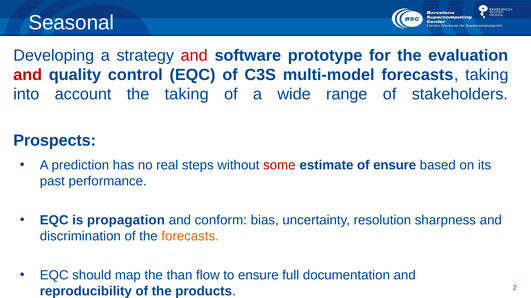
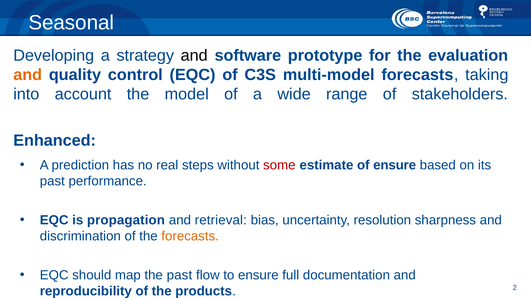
and at (194, 55) colour: red -> black
and at (28, 75) colour: red -> orange
the taking: taking -> model
Prospects: Prospects -> Enhanced
conform: conform -> retrieval
the than: than -> past
